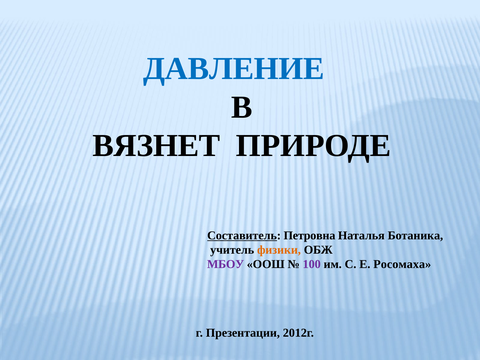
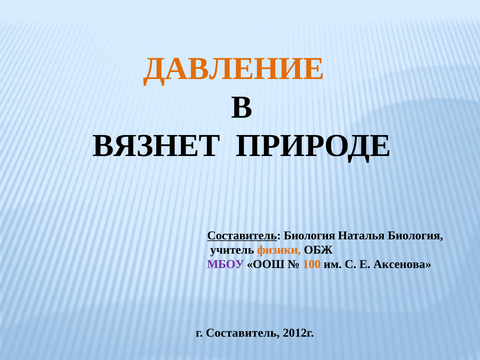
ДАВЛЕНИЕ colour: blue -> orange
Составитель Петровна: Петровна -> Биология
Наталья Ботаника: Ботаника -> Биология
100 colour: purple -> orange
Росомаха: Росомаха -> Аксенова
г Презентации: Презентации -> Составитель
